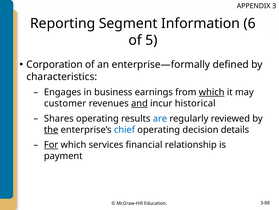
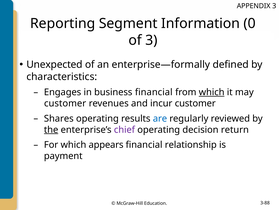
6: 6 -> 0
of 5: 5 -> 3
Corporation: Corporation -> Unexpected
business earnings: earnings -> financial
and underline: present -> none
incur historical: historical -> customer
chief colour: blue -> purple
details: details -> return
For underline: present -> none
services: services -> appears
